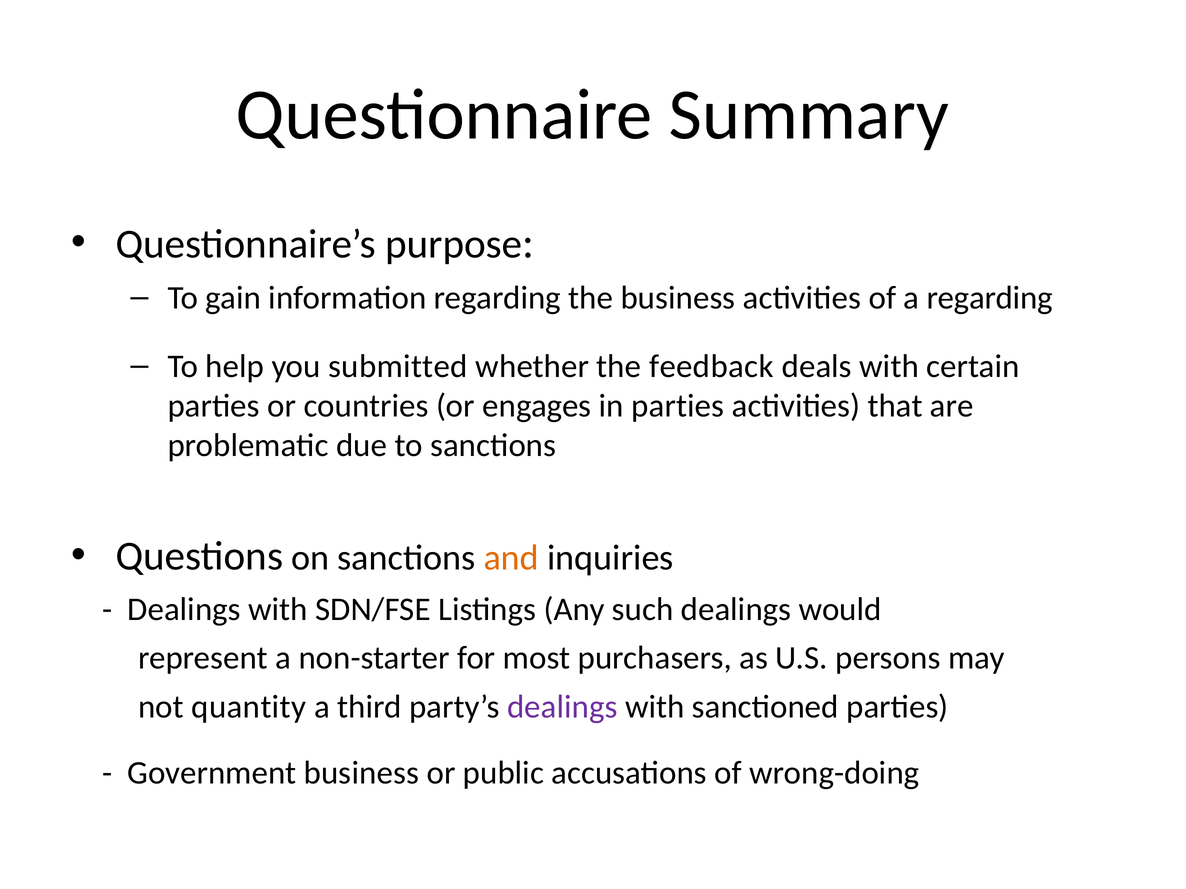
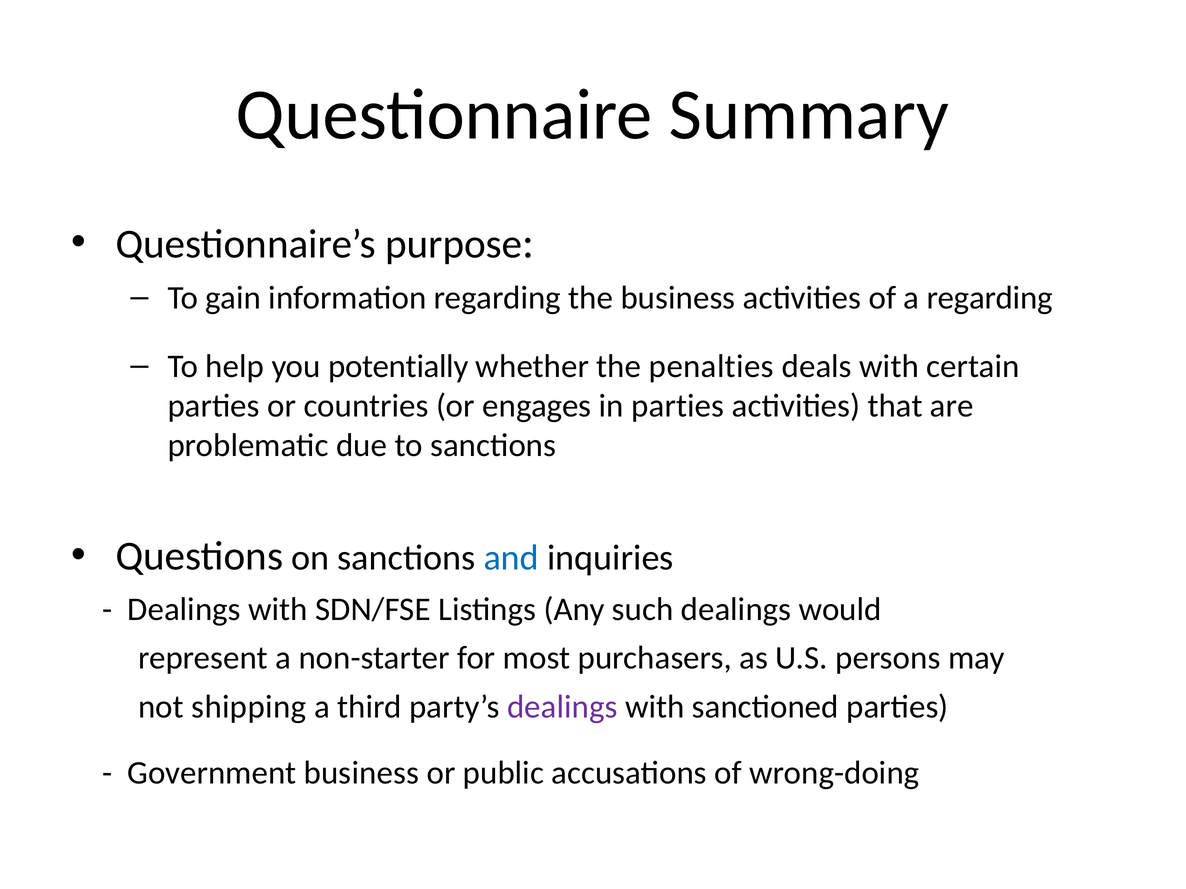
submitted: submitted -> potentially
feedback: feedback -> penalties
and colour: orange -> blue
quantity: quantity -> shipping
